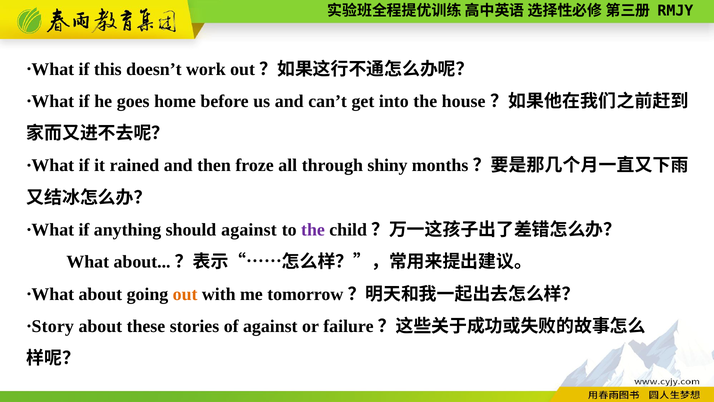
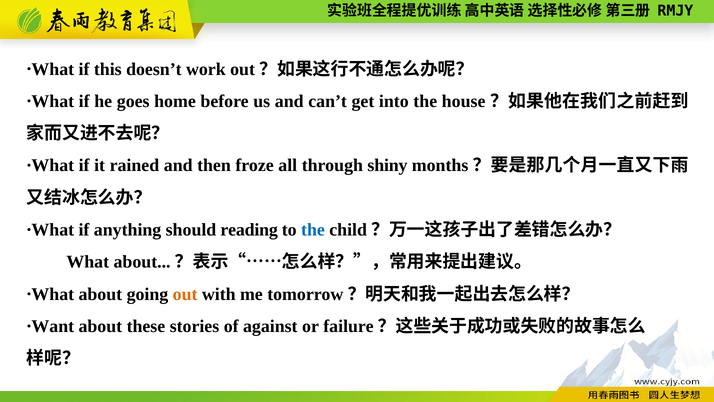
should against: against -> reading
the at (313, 230) colour: purple -> blue
Story: Story -> Want
